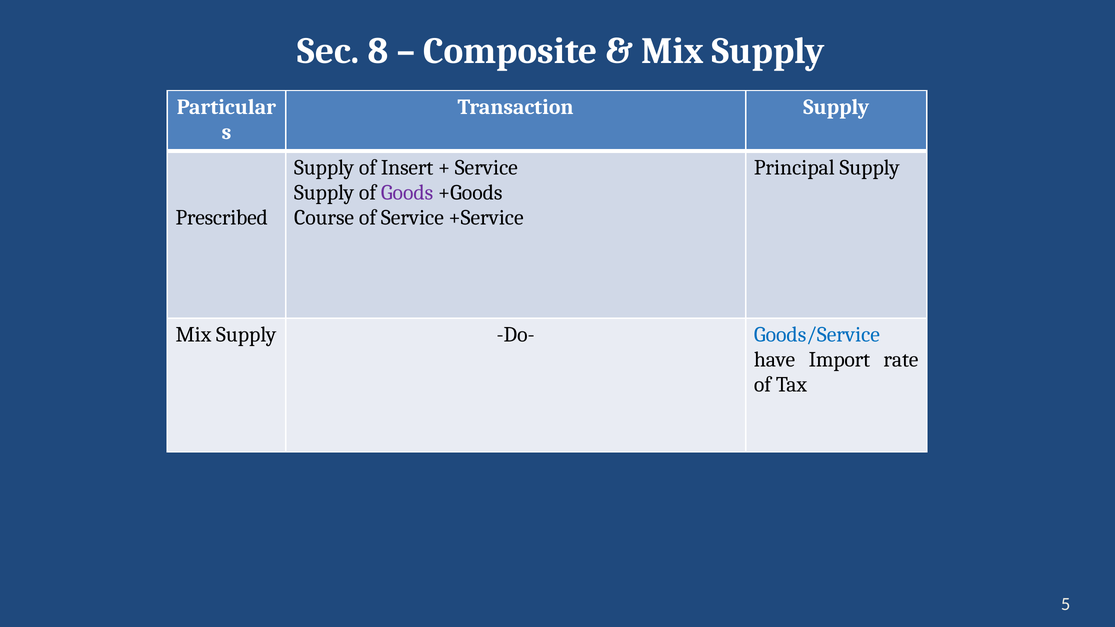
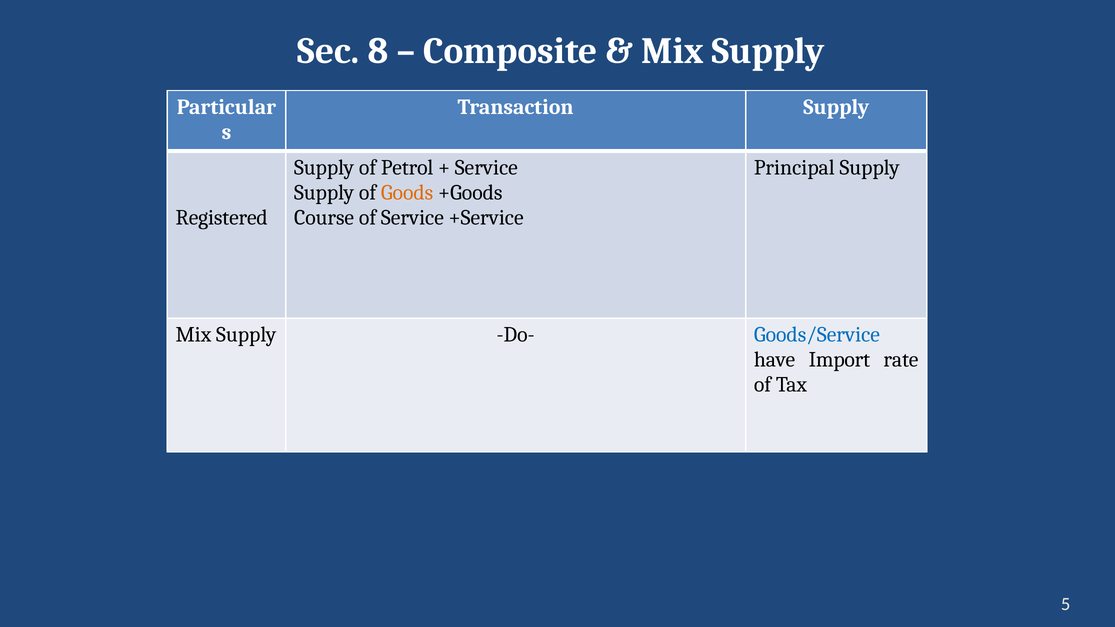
Insert: Insert -> Petrol
Goods colour: purple -> orange
Prescribed: Prescribed -> Registered
